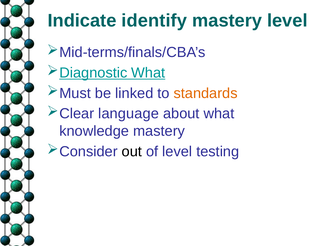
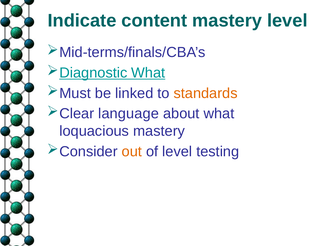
identify: identify -> content
knowledge: knowledge -> loquacious
out colour: black -> orange
